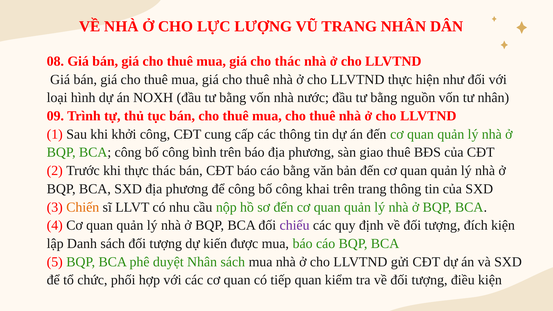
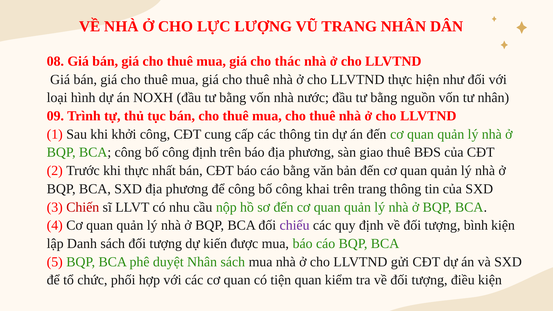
công bình: bình -> định
thực thác: thác -> nhất
Chiến colour: orange -> red
đích: đích -> bình
tiếp: tiếp -> tiện
